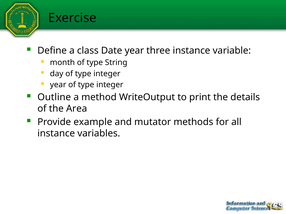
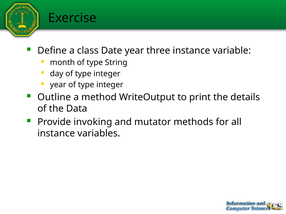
Area: Area -> Data
example: example -> invoking
